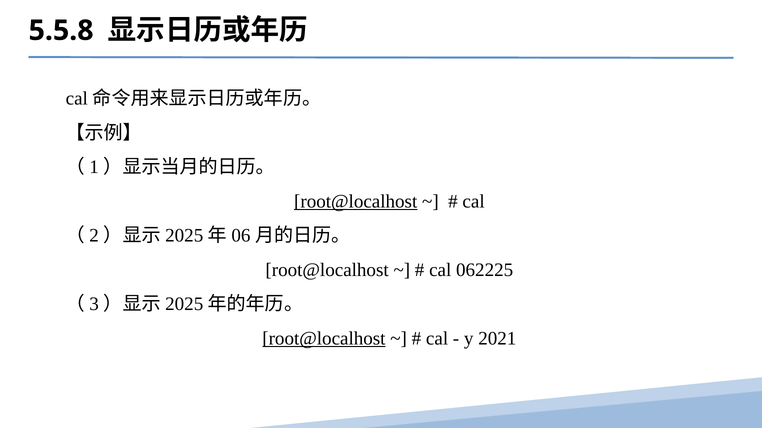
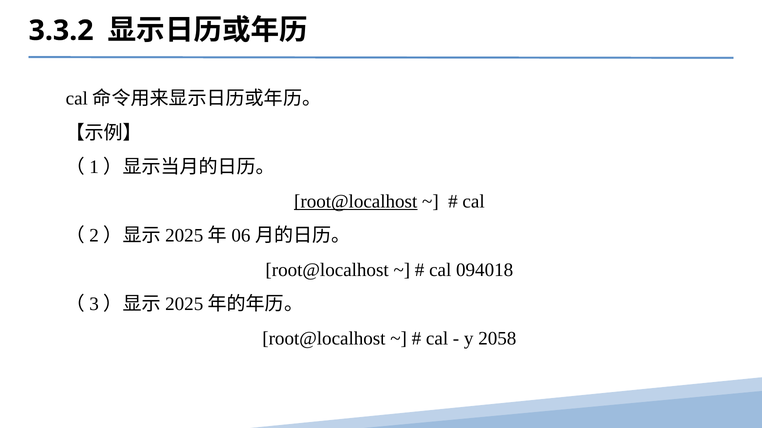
5.5.8: 5.5.8 -> 3.3.2
062225: 062225 -> 094018
root@localhost at (324, 339) underline: present -> none
2021: 2021 -> 2058
